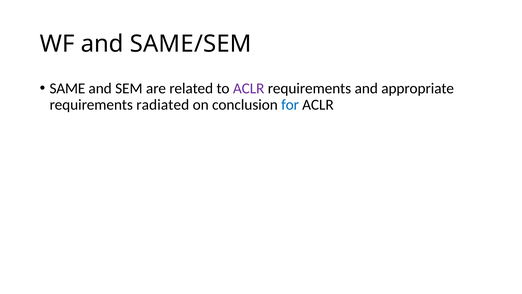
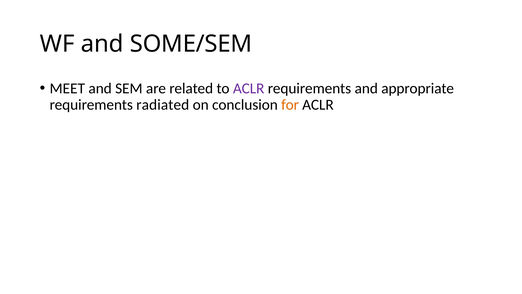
SAME/SEM: SAME/SEM -> SOME/SEM
SAME: SAME -> MEET
for colour: blue -> orange
